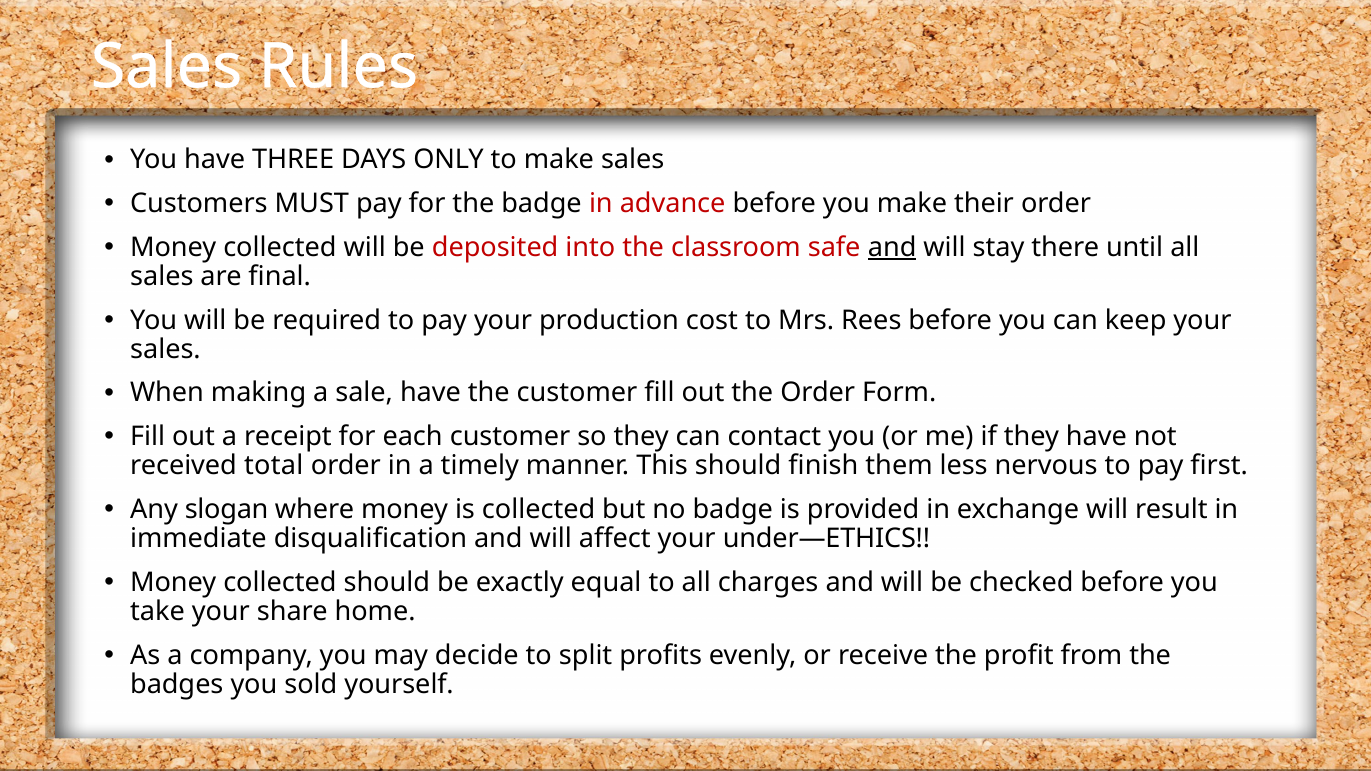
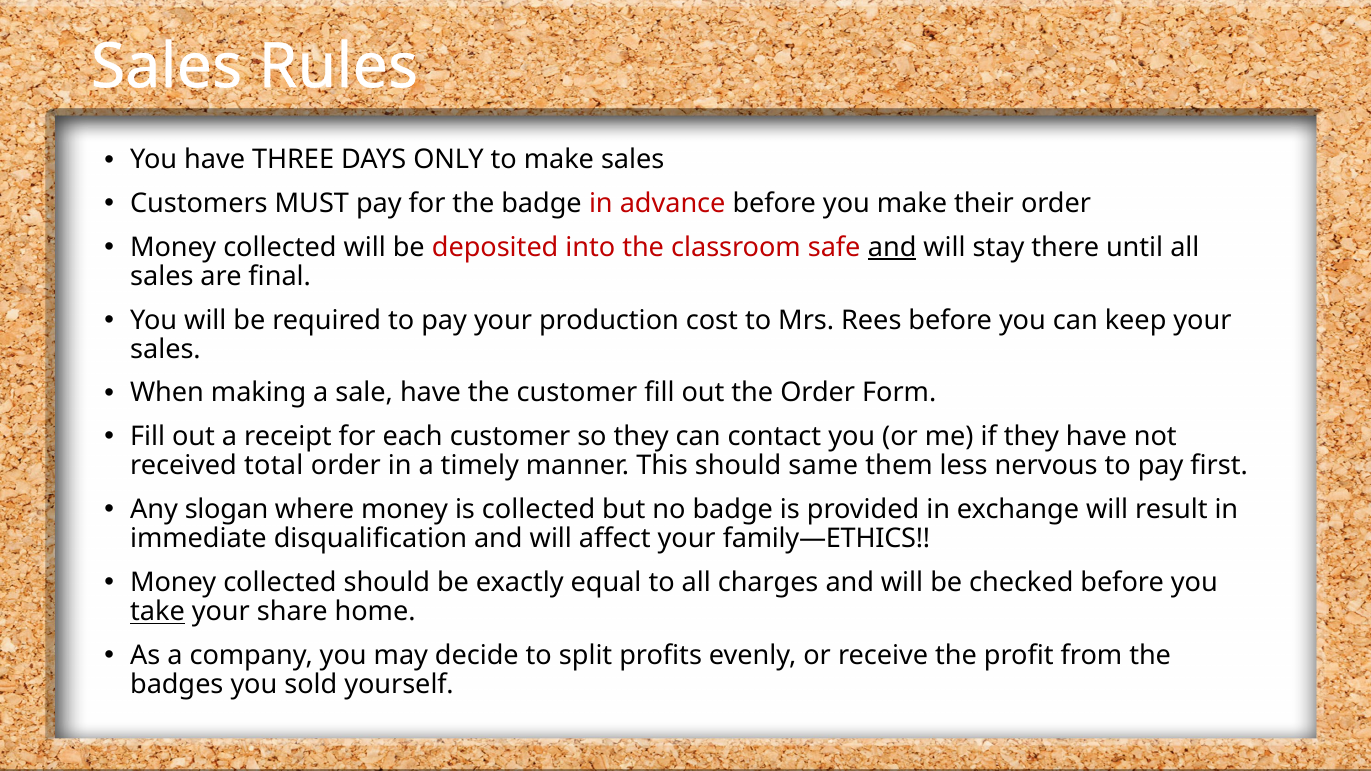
finish: finish -> same
under—ETHICS: under—ETHICS -> family—ETHICS
take underline: none -> present
